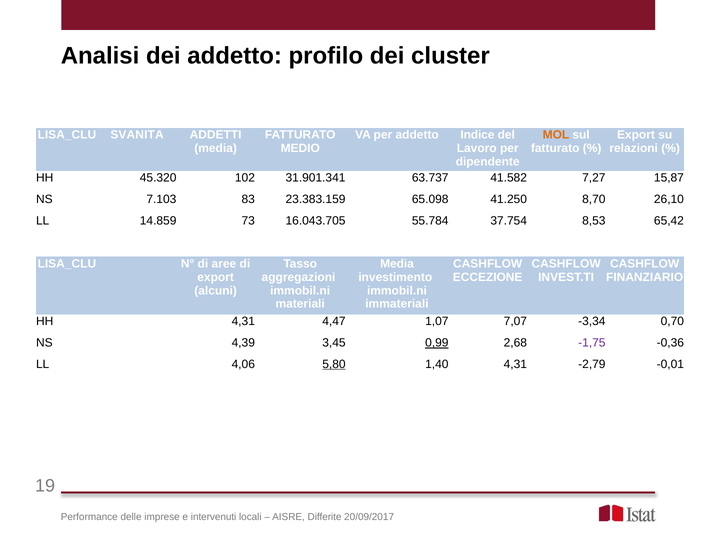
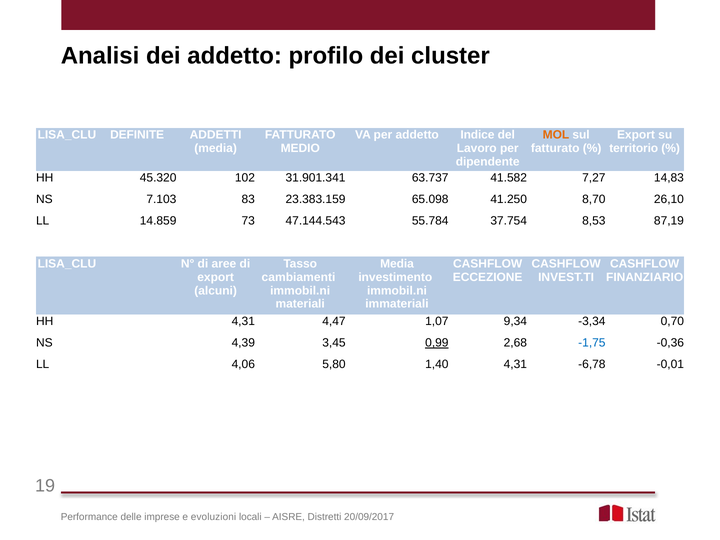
SVANITA: SVANITA -> DEFINITE
relazioni: relazioni -> territorio
15,87: 15,87 -> 14,83
16.043.705: 16.043.705 -> 47.144.543
65,42: 65,42 -> 87,19
aggregazioni: aggregazioni -> cambiamenti
7,07: 7,07 -> 9,34
-1,75 colour: purple -> blue
5,80 underline: present -> none
-2,79: -2,79 -> -6,78
intervenuti: intervenuti -> evoluzioni
Differite: Differite -> Distretti
